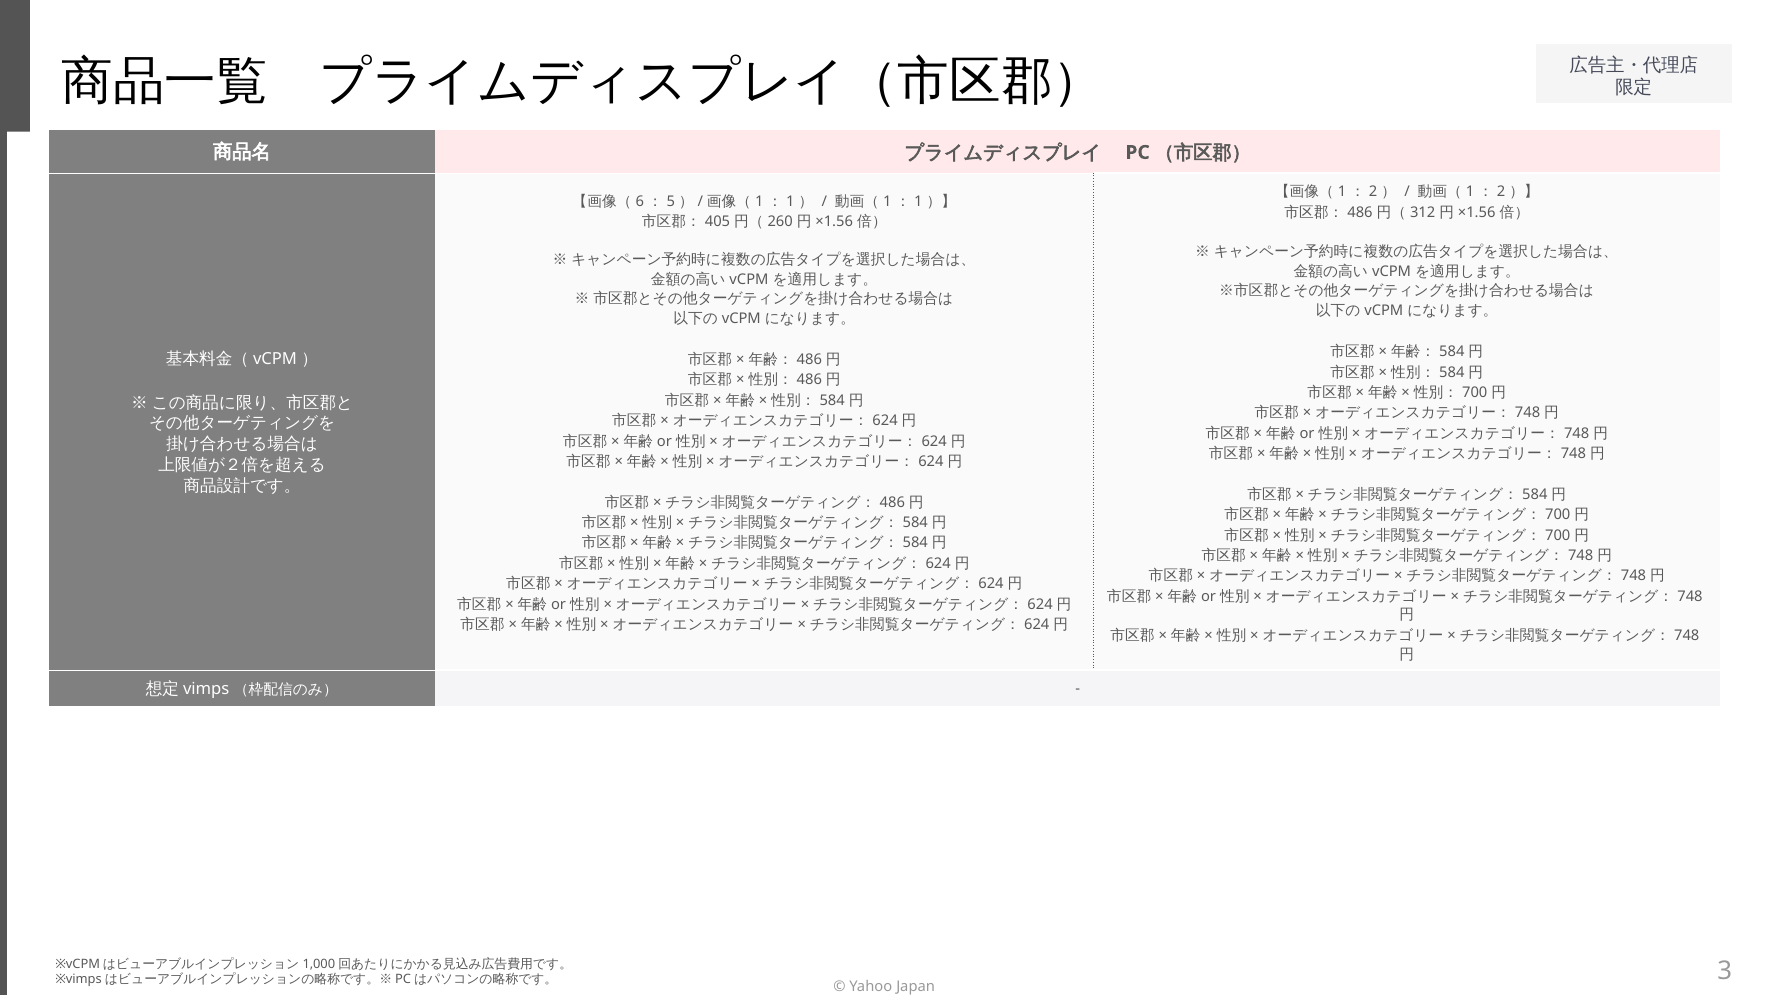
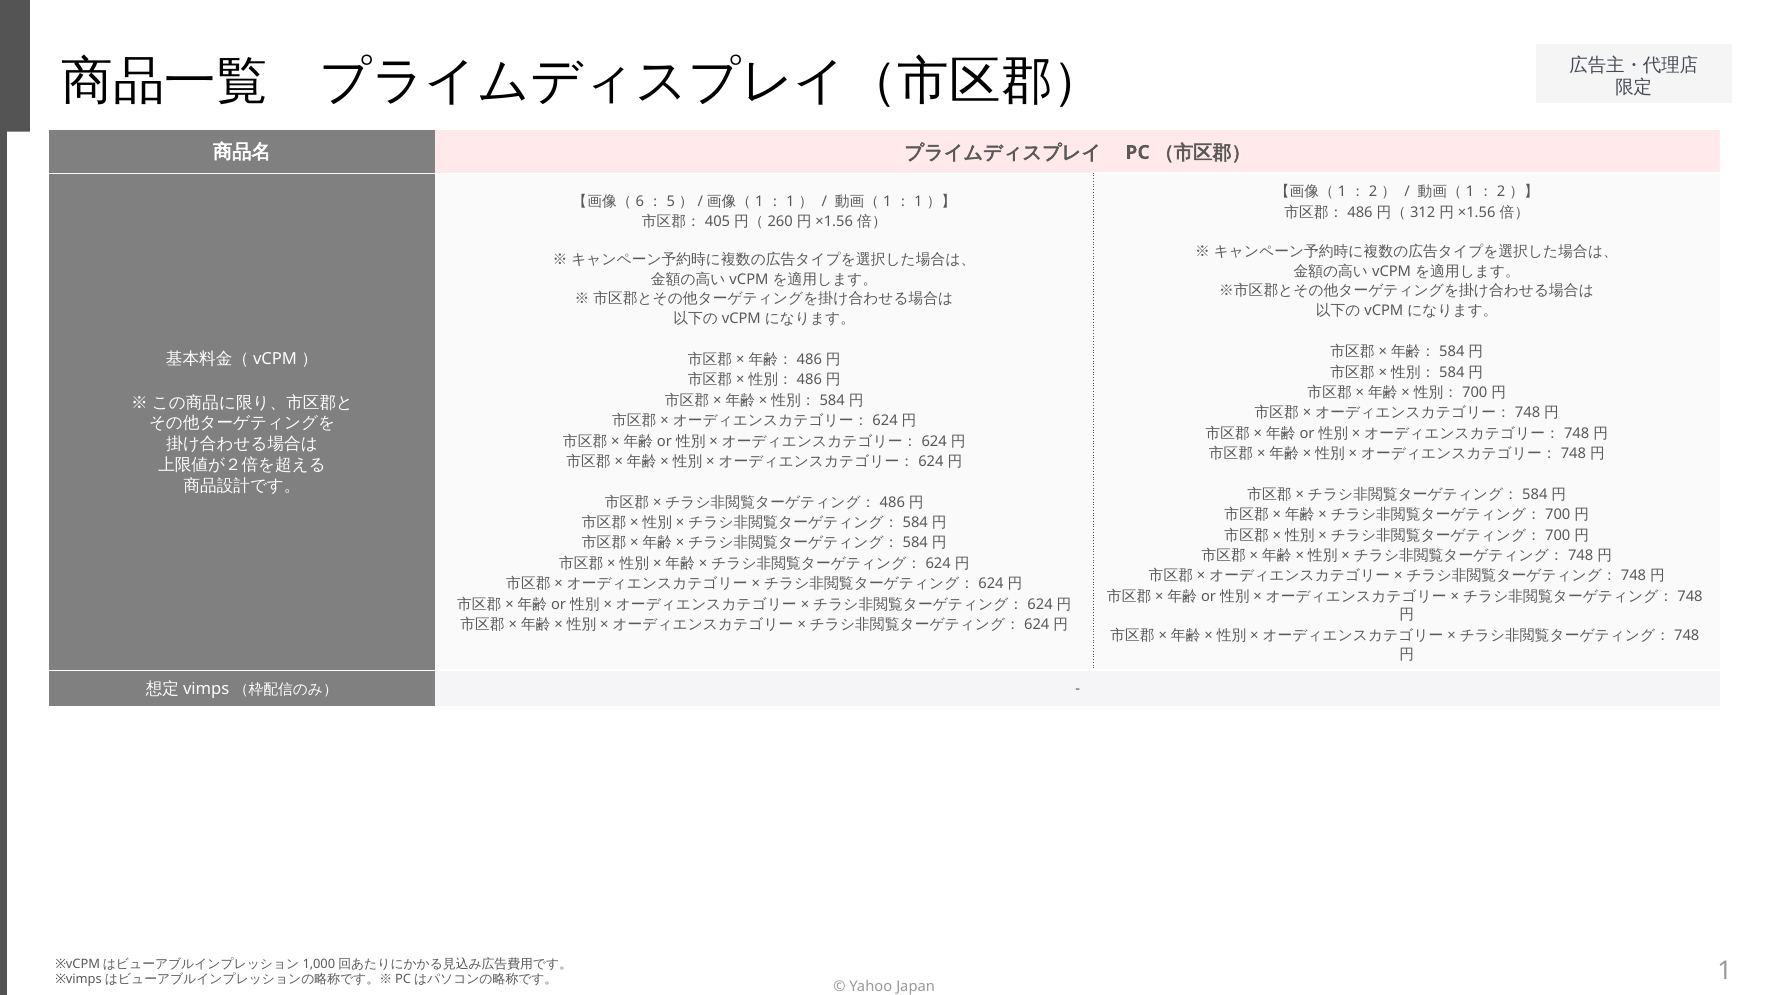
3 at (1725, 971): 3 -> 1
